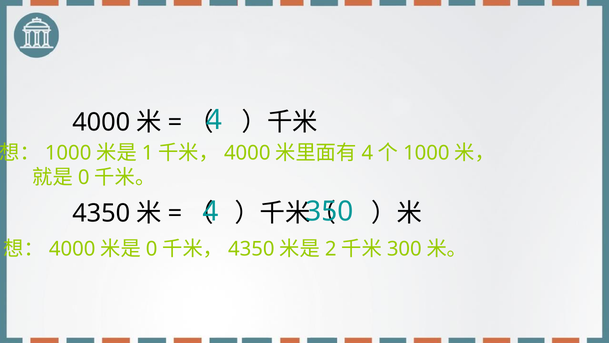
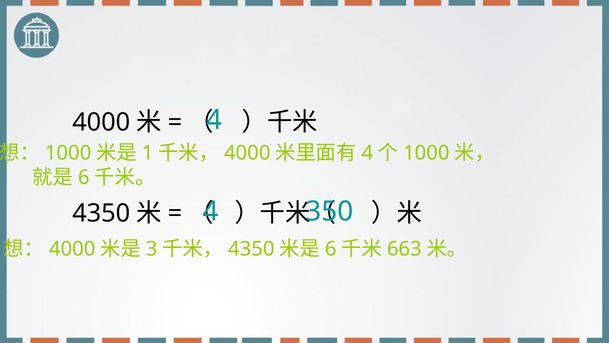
0 at (84, 177): 0 -> 6
0 at (152, 249): 0 -> 3
2 at (331, 249): 2 -> 6
300: 300 -> 663
